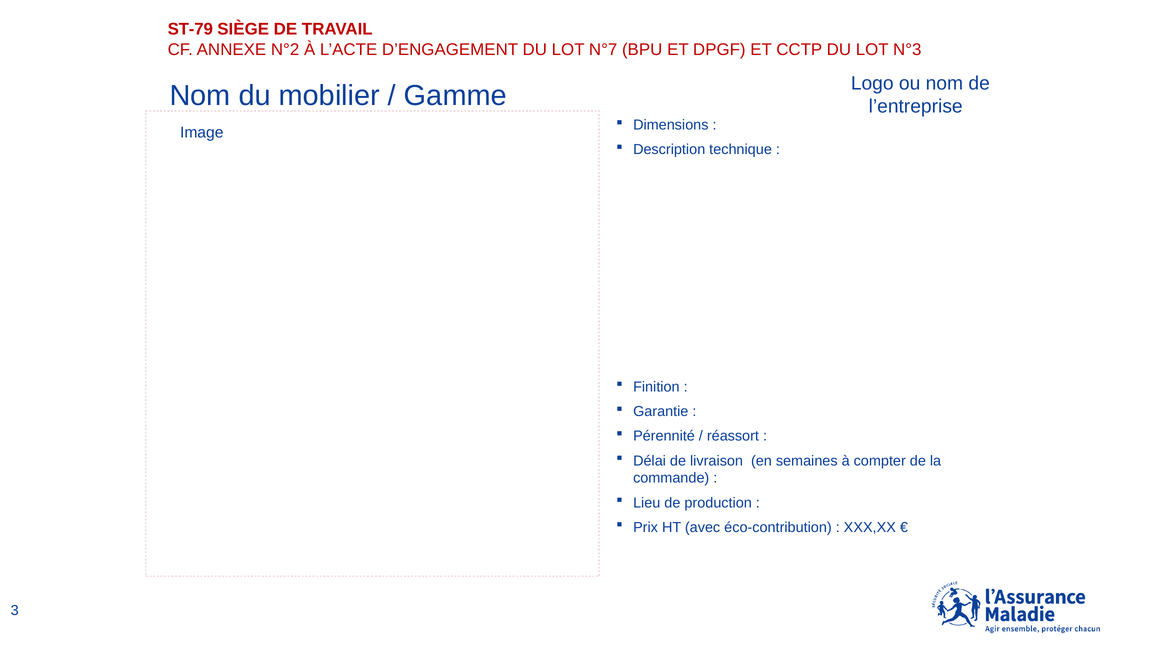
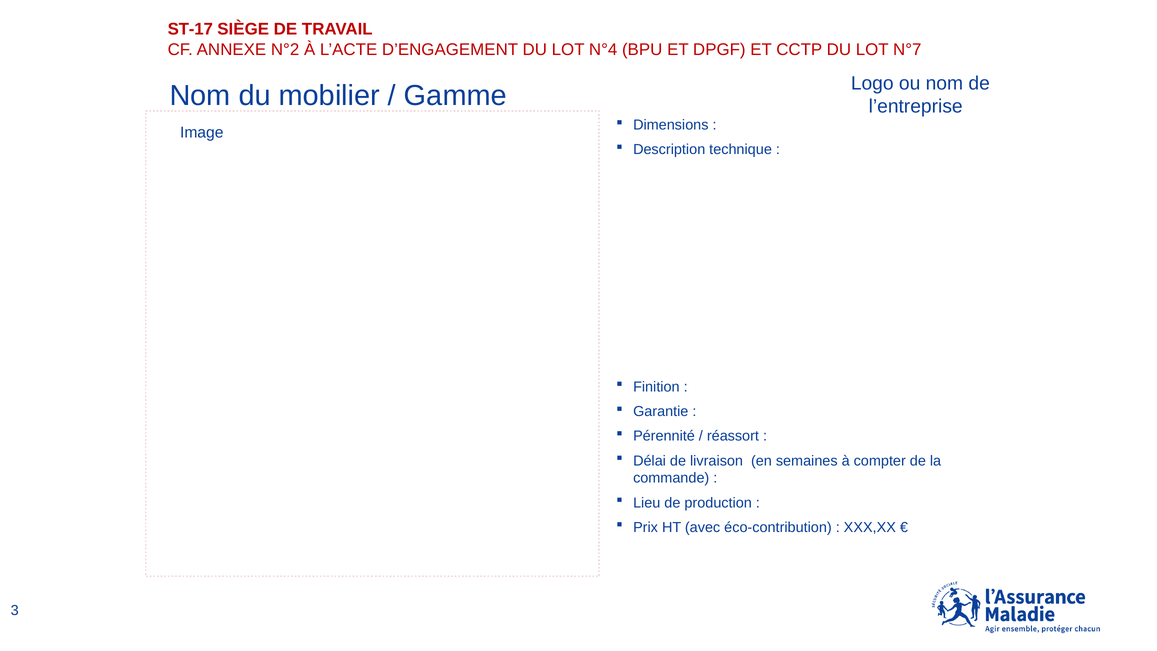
ST-79: ST-79 -> ST-17
N°7: N°7 -> N°4
N°3: N°3 -> N°7
